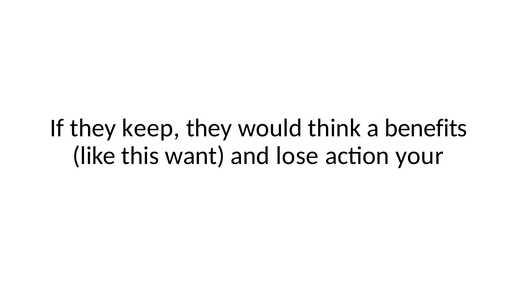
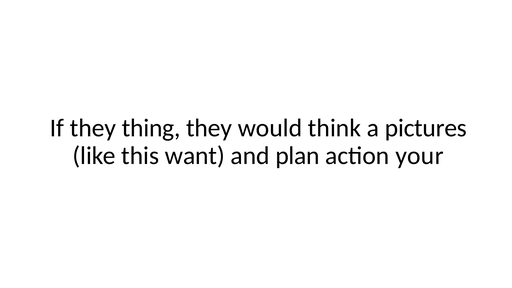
keep: keep -> thing
benefits: benefits -> pictures
lose: lose -> plan
